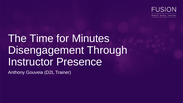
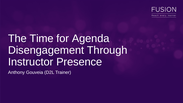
Minutes: Minutes -> Agenda
